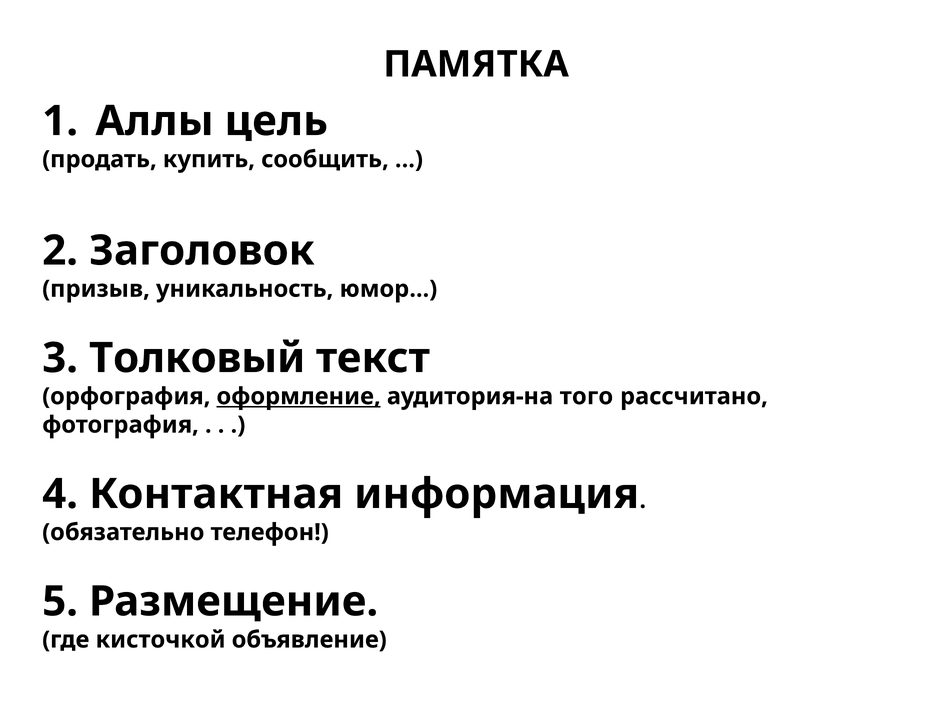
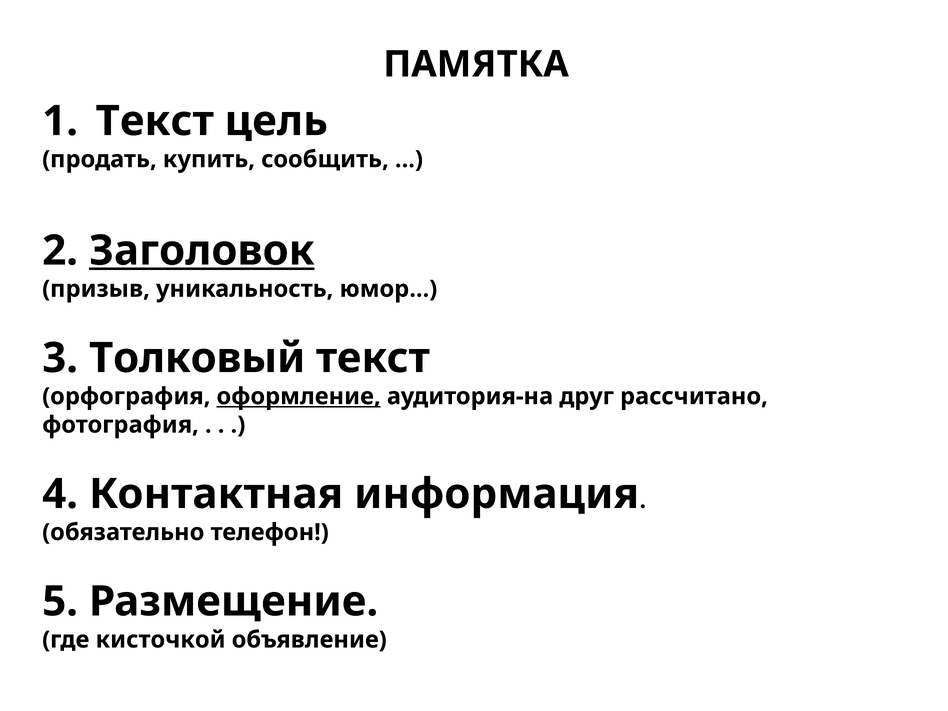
Аллы at (155, 121): Аллы -> Текст
Заголовок underline: none -> present
того: того -> друг
